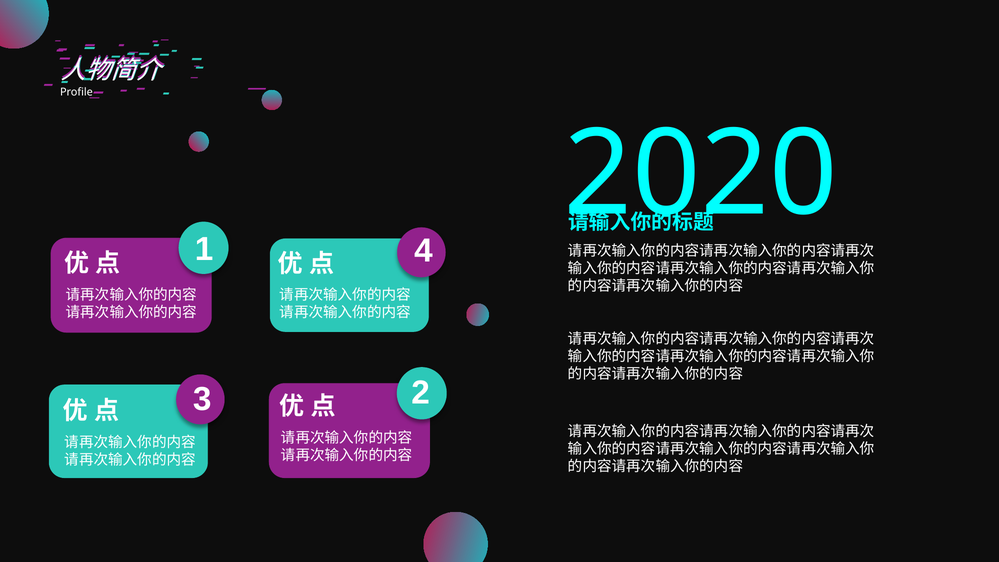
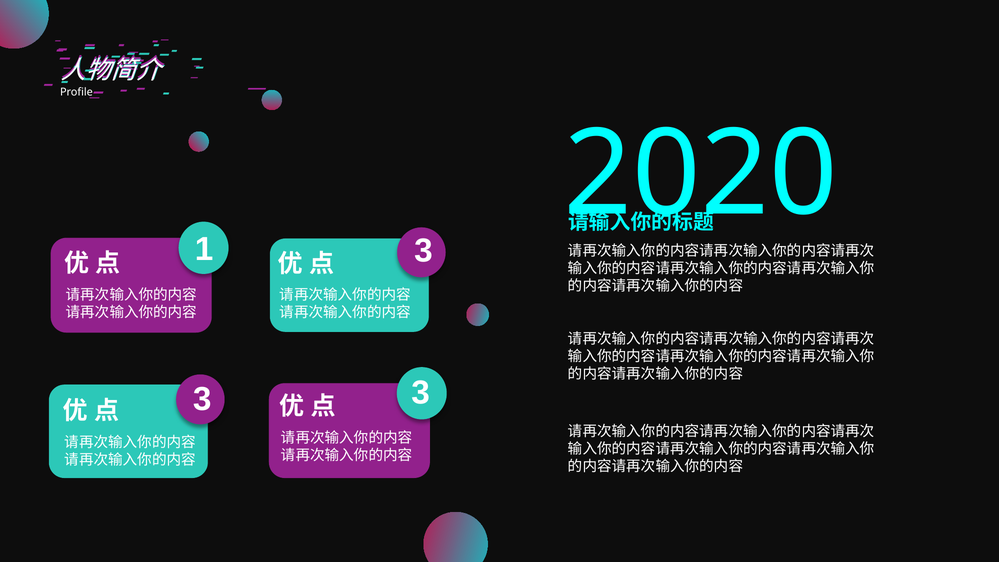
1 4: 4 -> 3
2 at (421, 393): 2 -> 3
